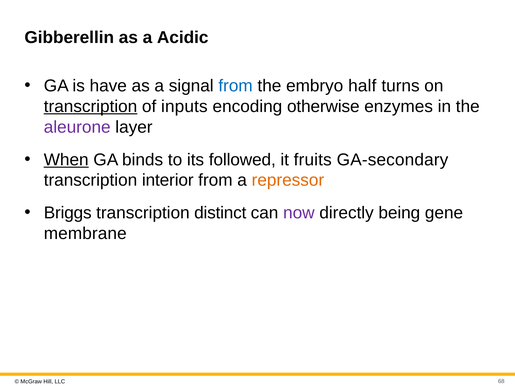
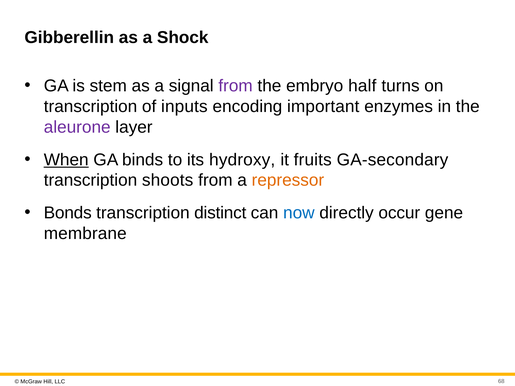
Acidic: Acidic -> Shock
have: have -> stem
from at (236, 86) colour: blue -> purple
transcription at (91, 107) underline: present -> none
otherwise: otherwise -> important
followed: followed -> hydroxy
interior: interior -> shoots
Briggs: Briggs -> Bonds
now colour: purple -> blue
being: being -> occur
